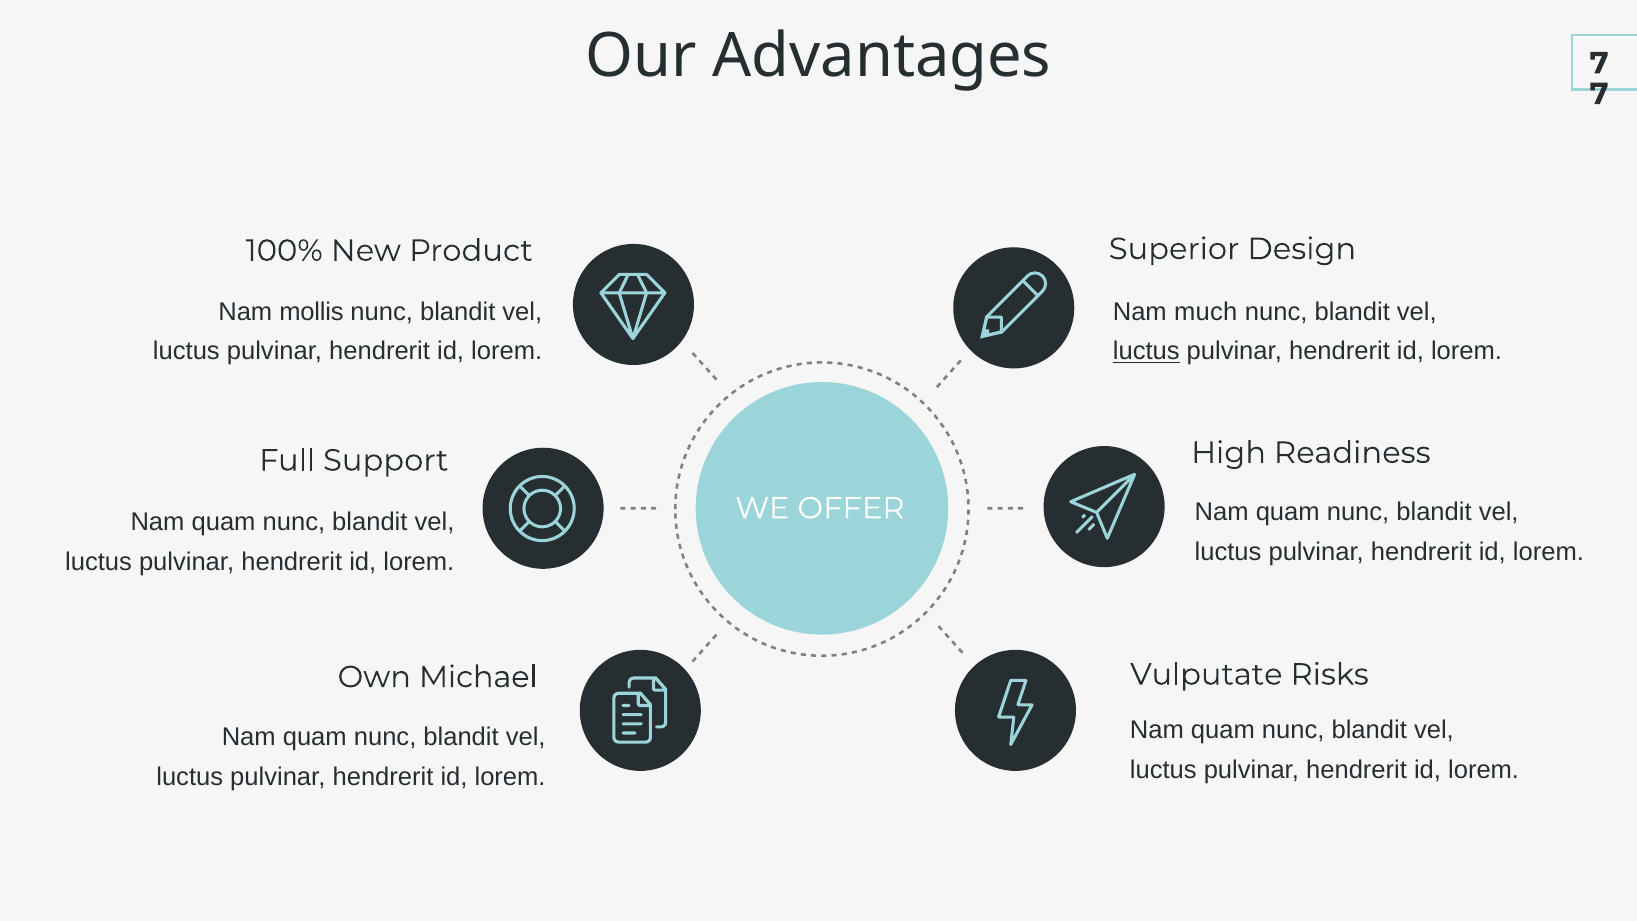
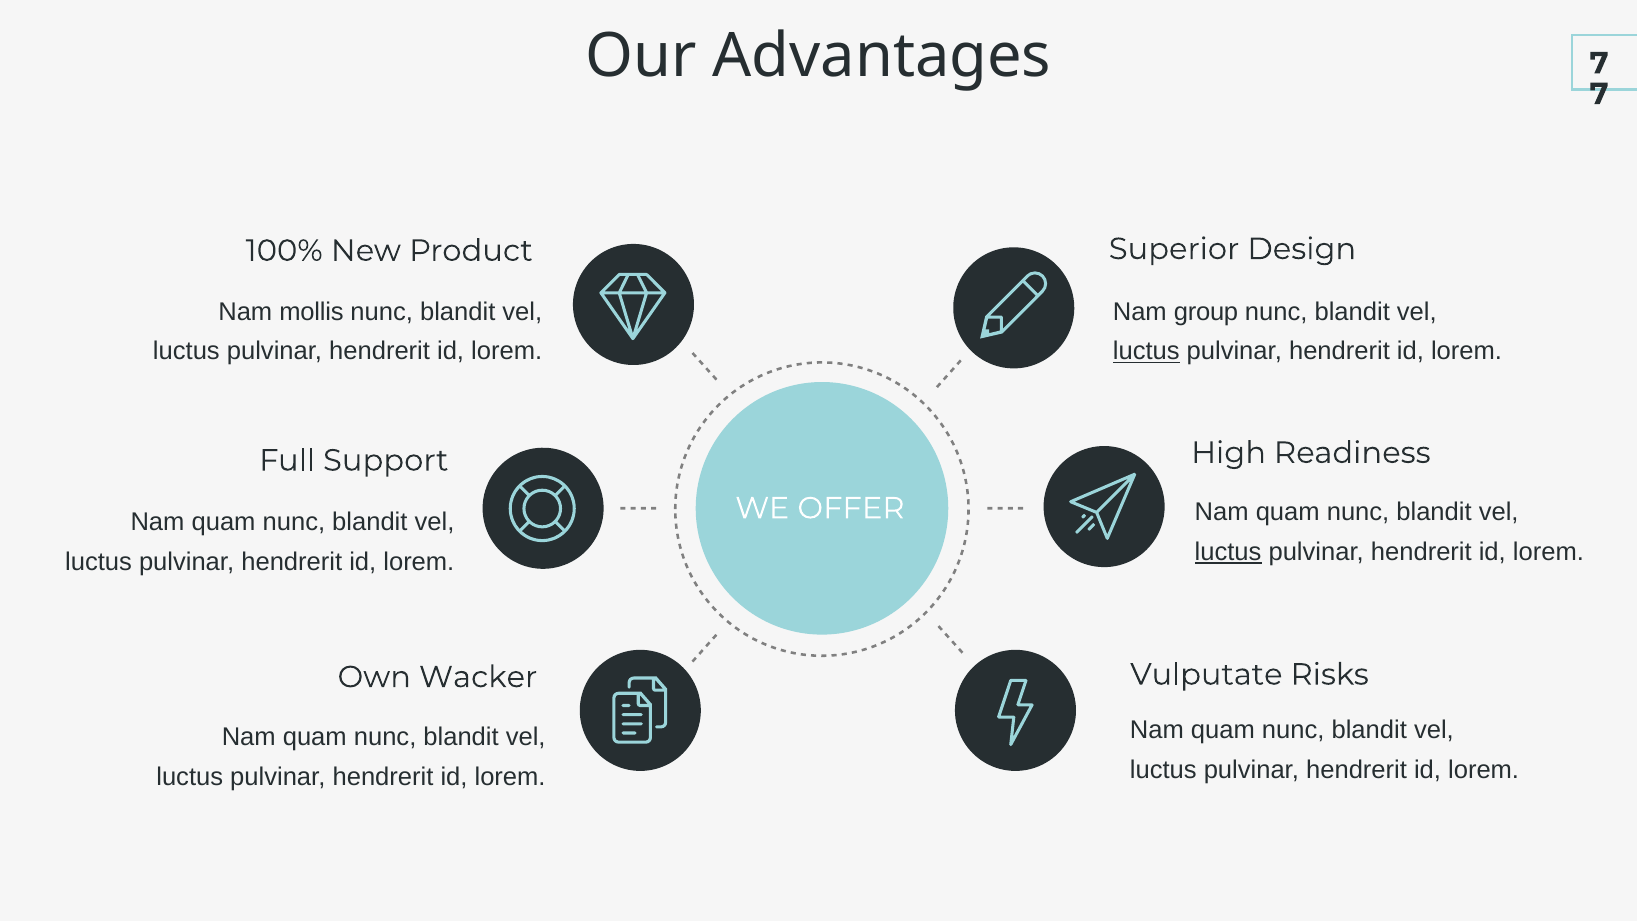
much: much -> group
luctus at (1228, 552) underline: none -> present
Michael: Michael -> Wacker
